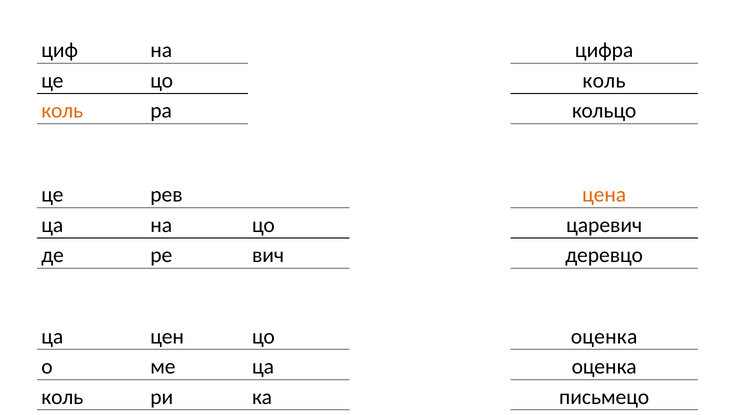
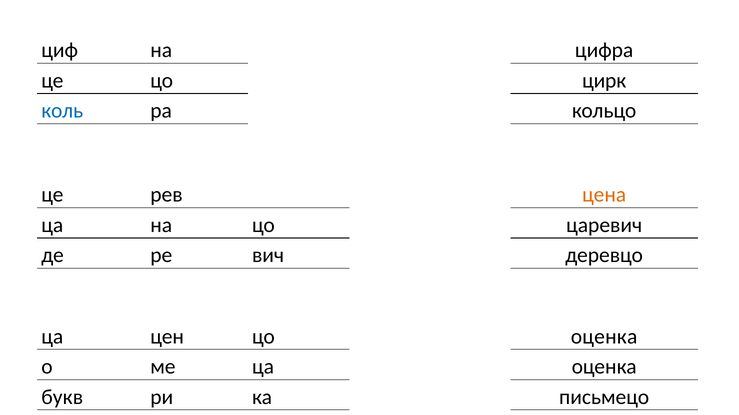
коль at (604, 81): коль -> цирк
коль at (62, 111) colour: orange -> blue
коль at (62, 398): коль -> букв
